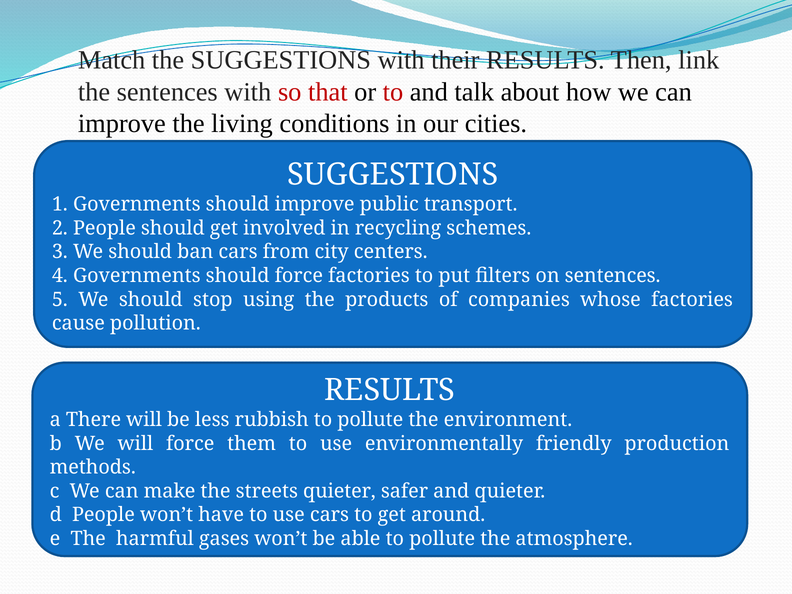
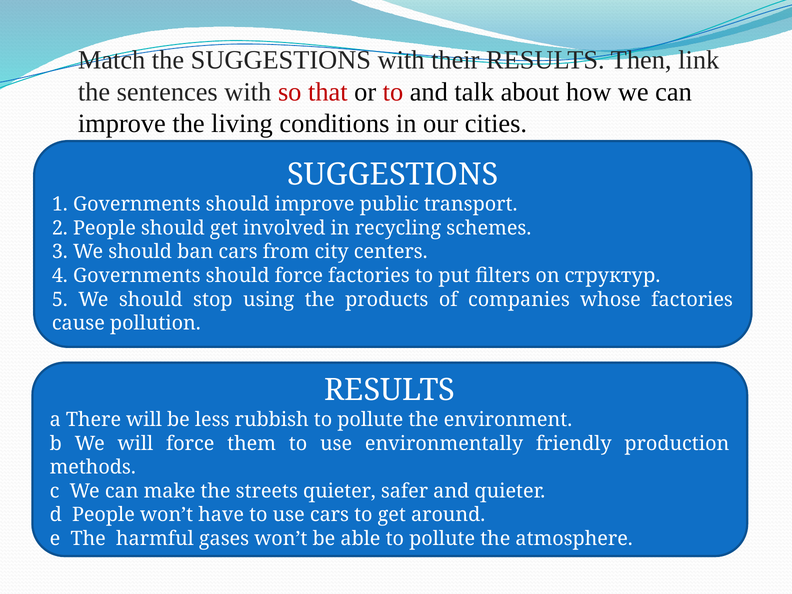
on sentences: sentences -> структур
